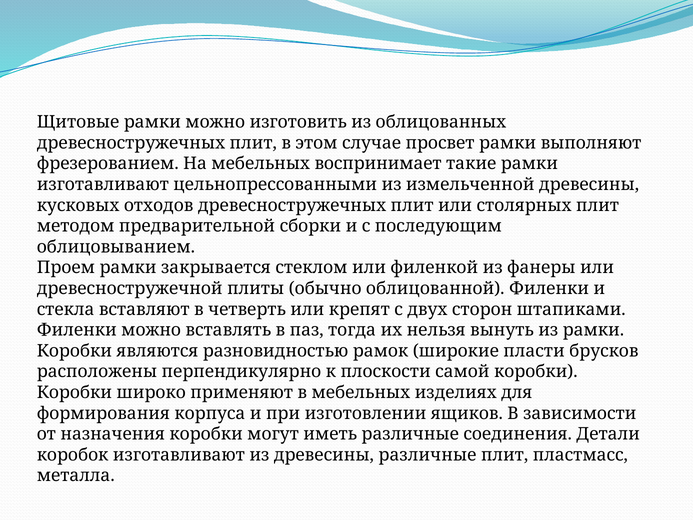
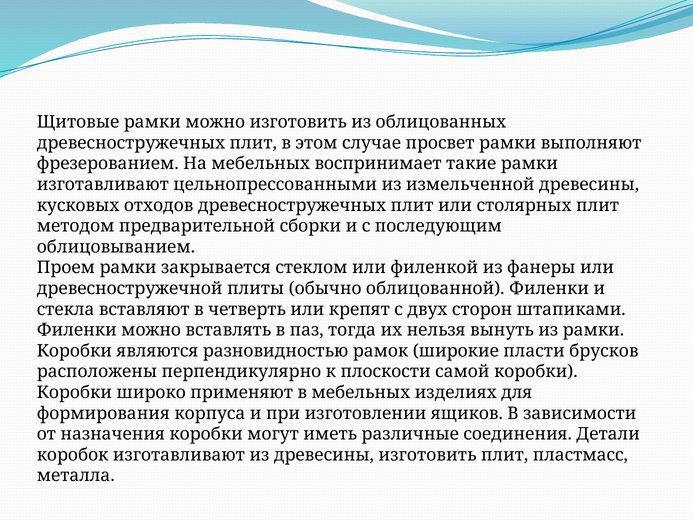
древесины различные: различные -> изготовить
